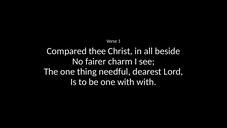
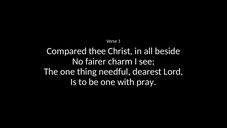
with with: with -> pray
